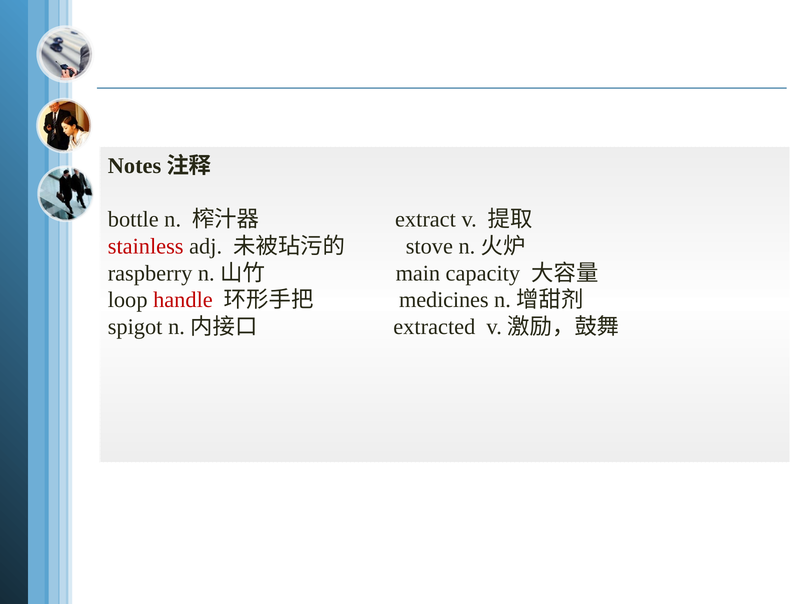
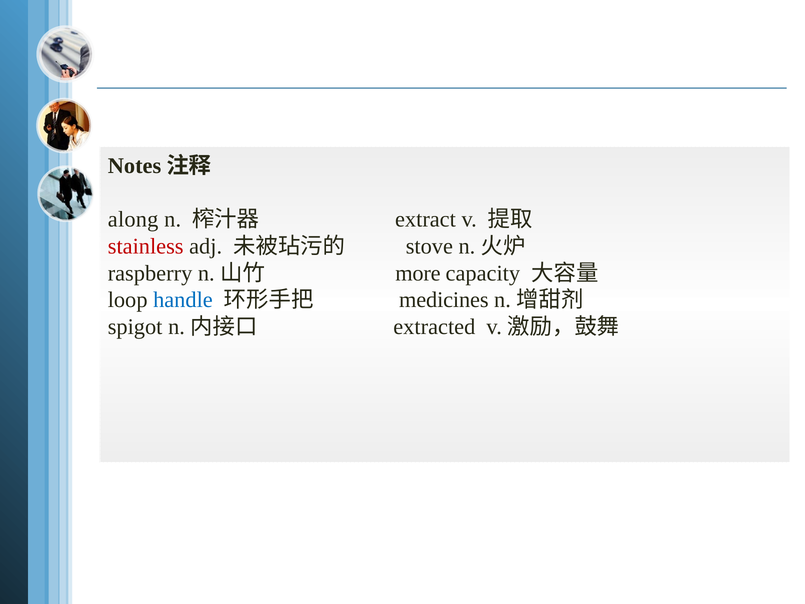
bottle: bottle -> along
main: main -> more
handle colour: red -> blue
